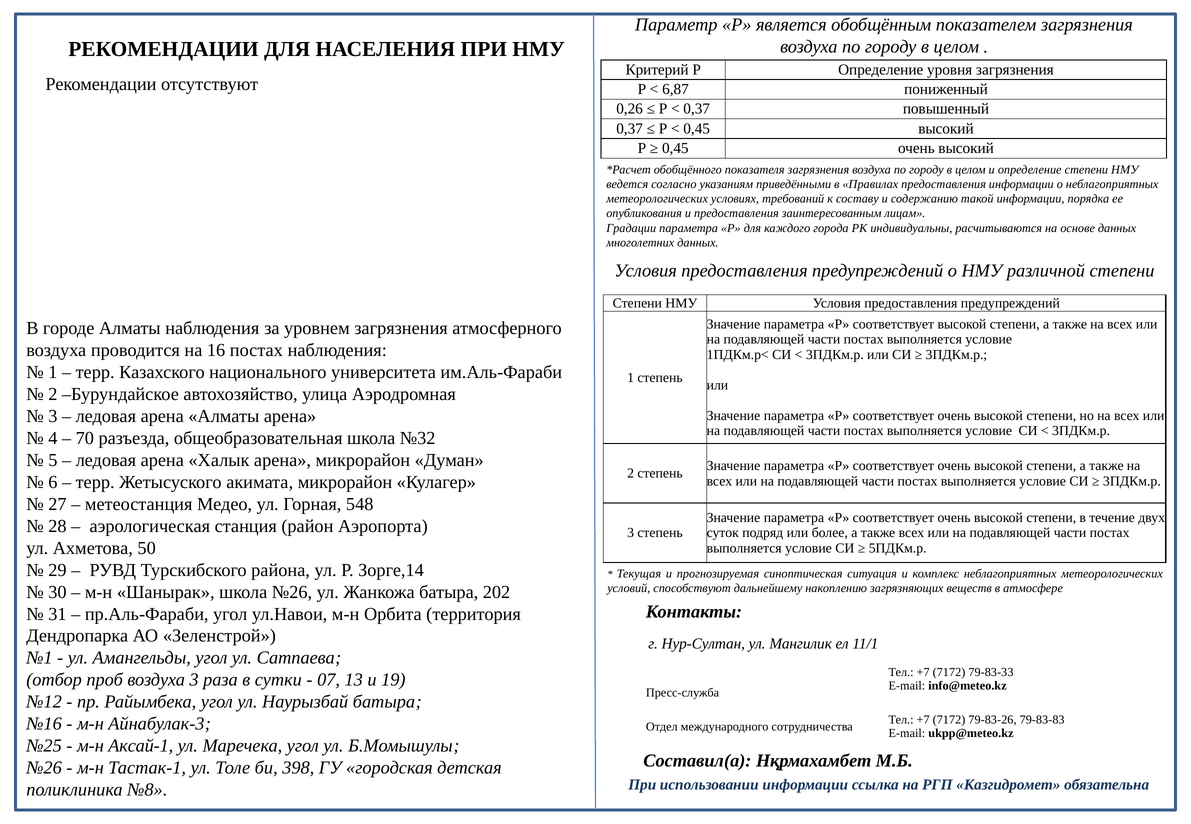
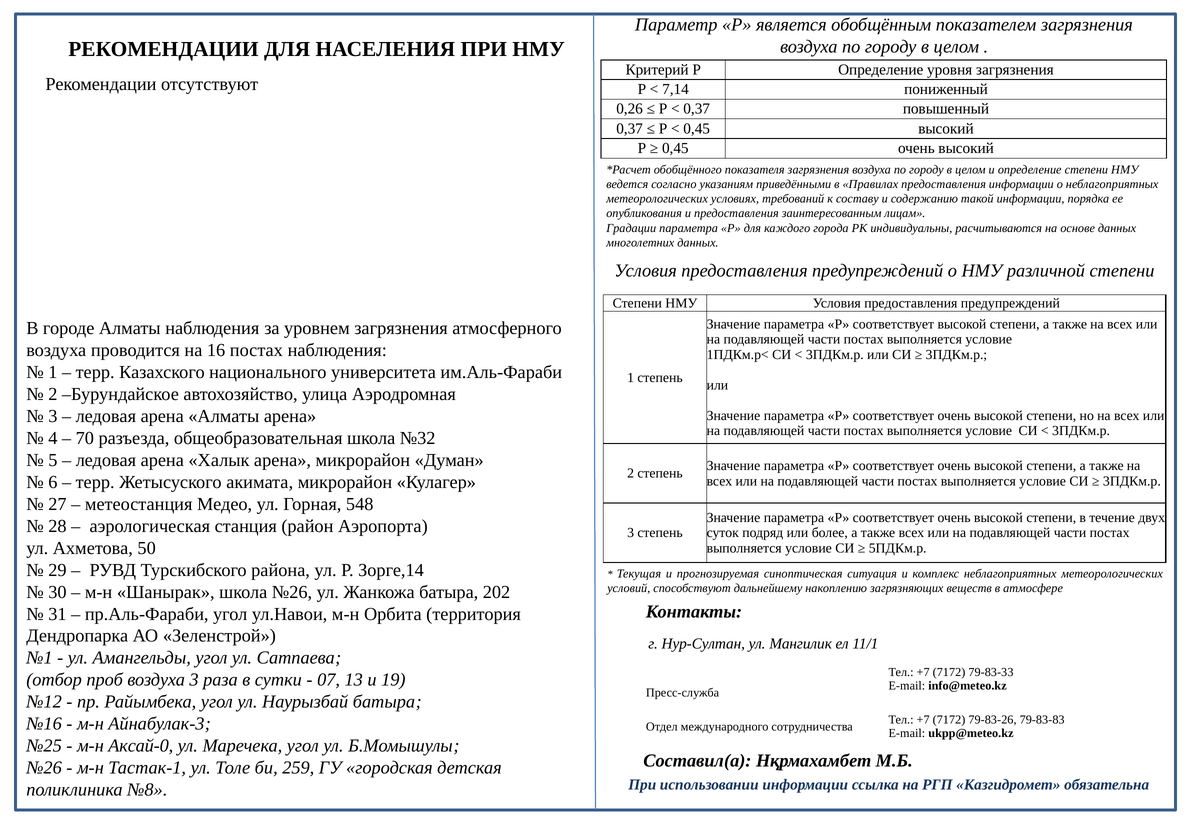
6,87: 6,87 -> 7,14
Аксай-1: Аксай-1 -> Аксай-0
398: 398 -> 259
